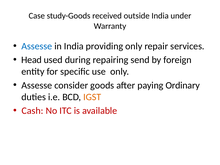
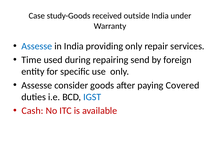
Head: Head -> Time
Ordinary: Ordinary -> Covered
IGST colour: orange -> blue
